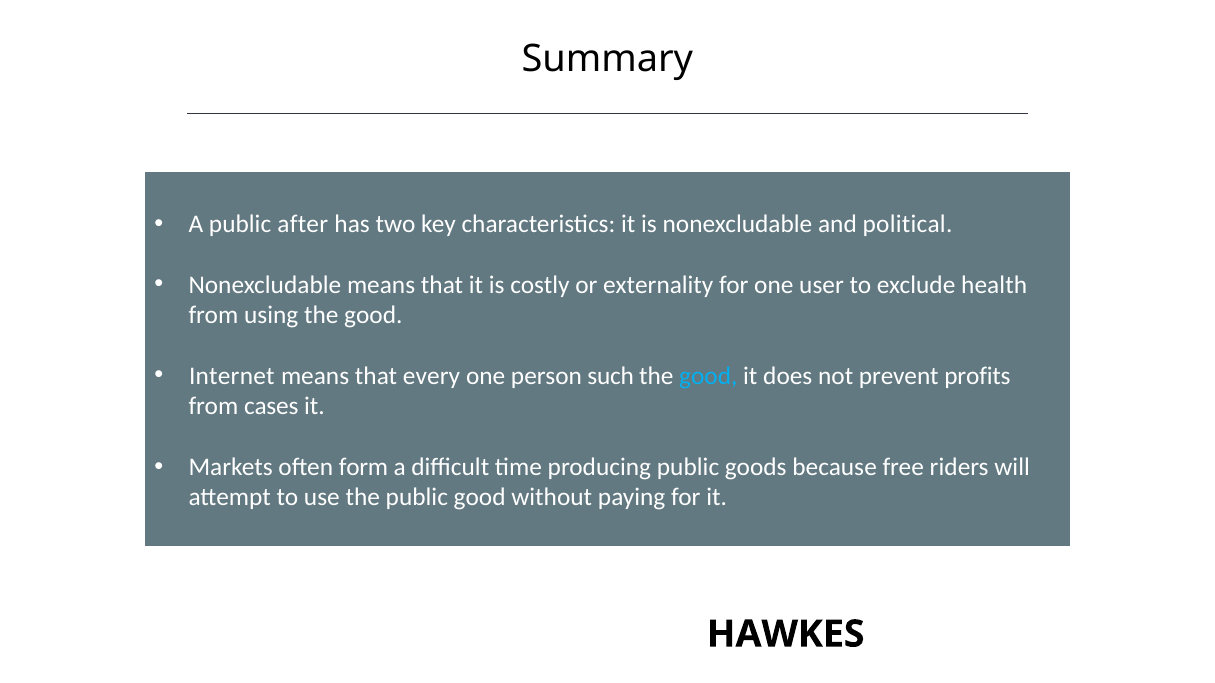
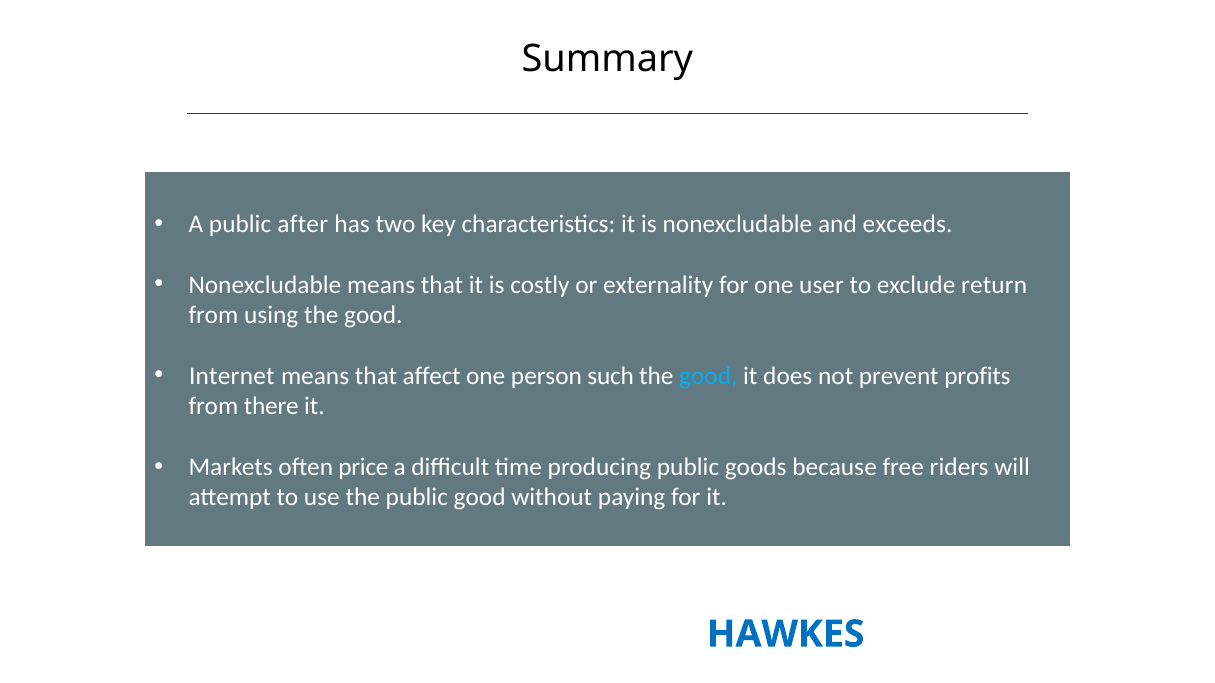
political: political -> exceeds
health: health -> return
every: every -> affect
cases: cases -> there
form: form -> price
HAWKES colour: black -> blue
